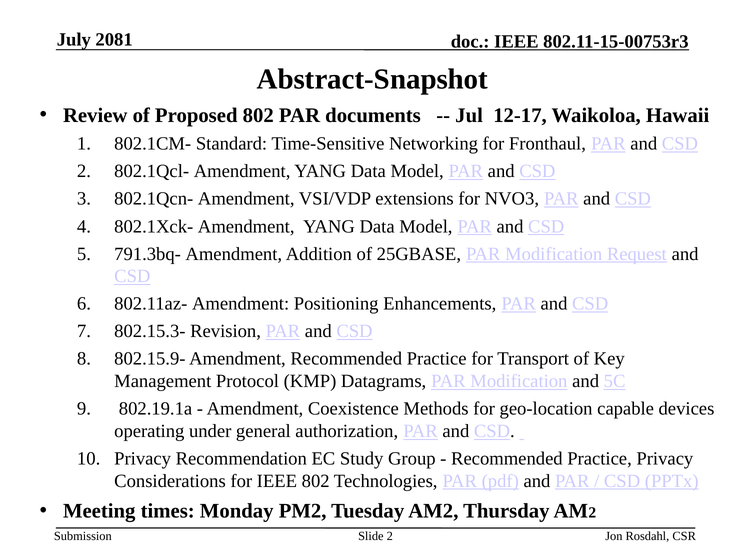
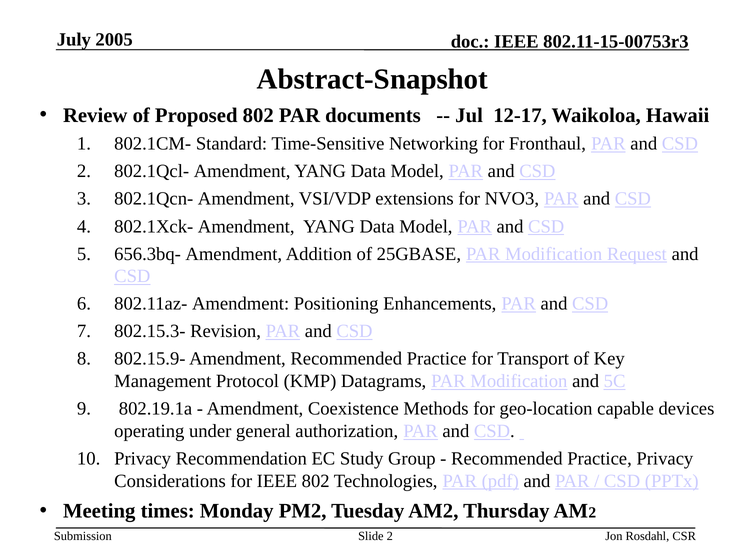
2081: 2081 -> 2005
791.3bq-: 791.3bq- -> 656.3bq-
